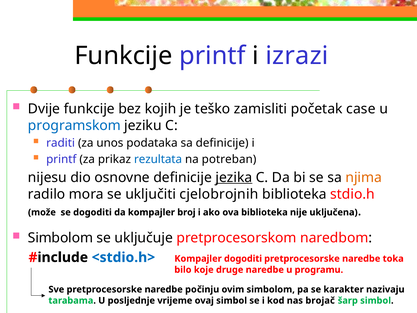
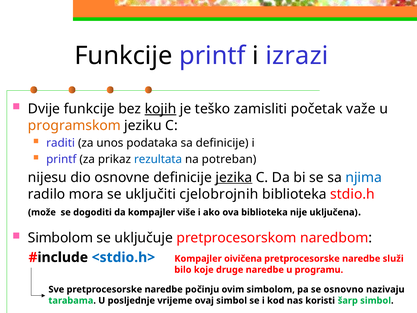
kojih underline: none -> present
case: case -> važe
programskom colour: blue -> orange
njima colour: orange -> blue
broj: broj -> više
Kompajler dogoditi: dogoditi -> oivičena
toka: toka -> služi
karakter: karakter -> osnovno
brojač: brojač -> koristi
